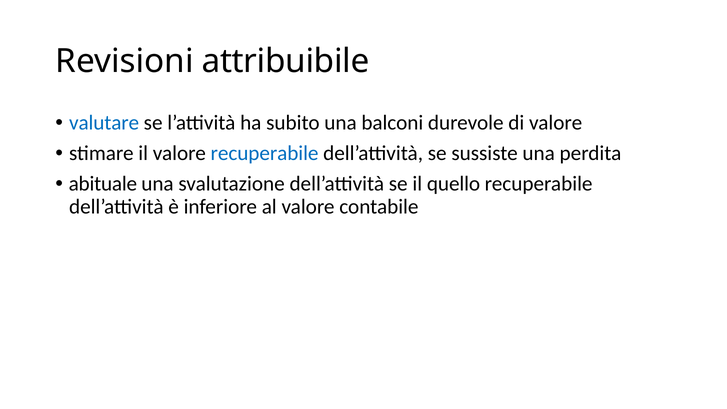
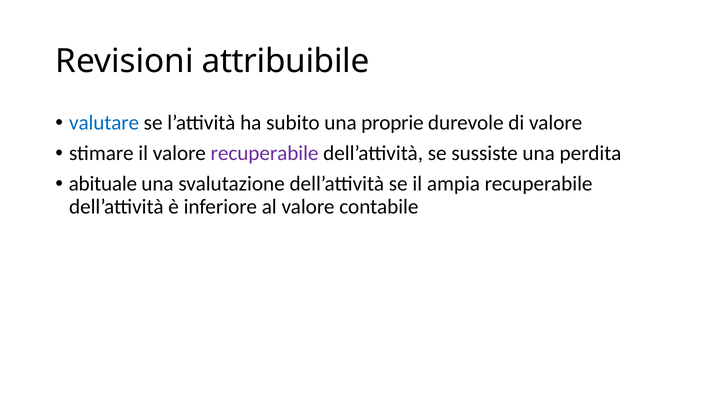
balconi: balconi -> proprie
recuperabile at (265, 153) colour: blue -> purple
quello: quello -> ampia
